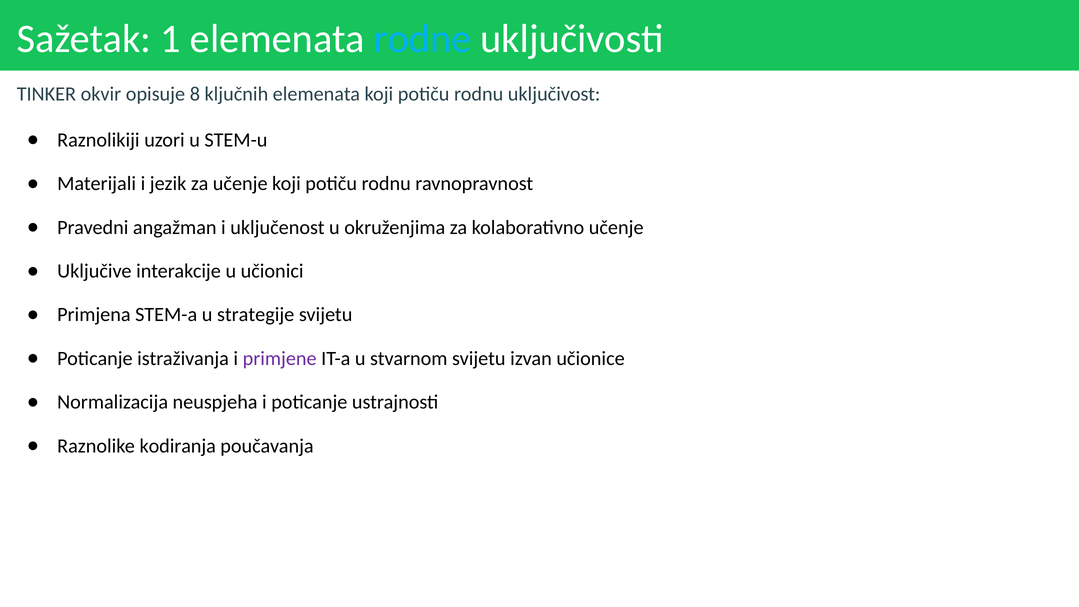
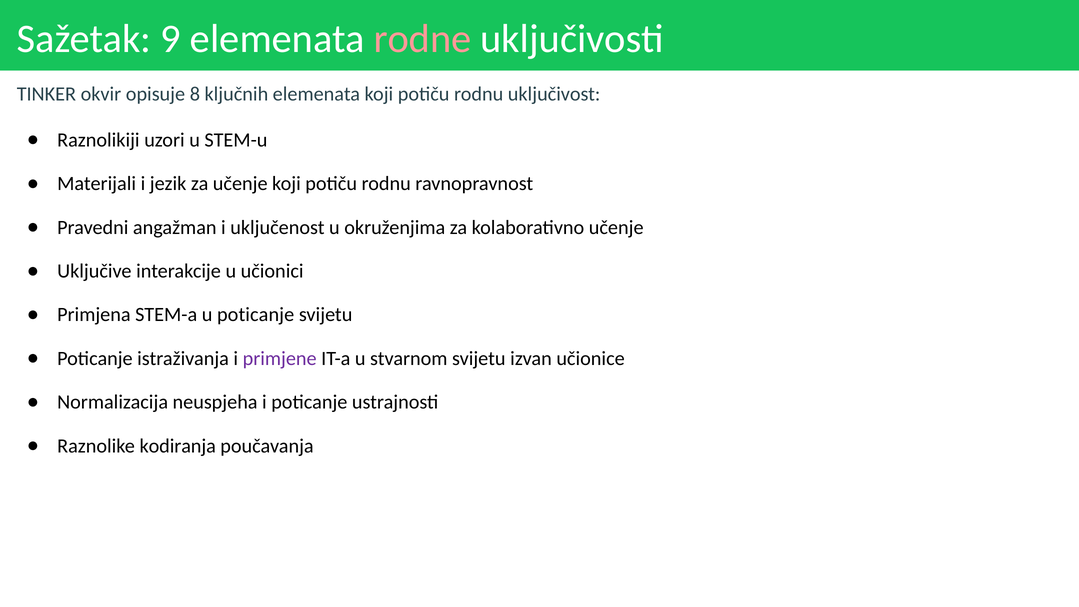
1: 1 -> 9
rodne colour: light blue -> pink
u strategije: strategije -> poticanje
